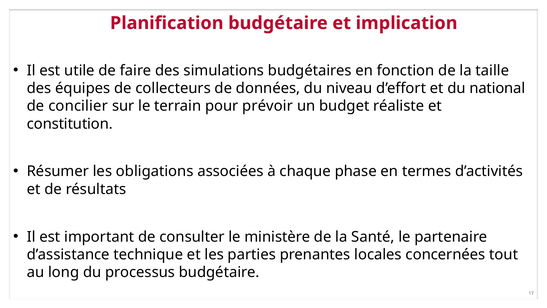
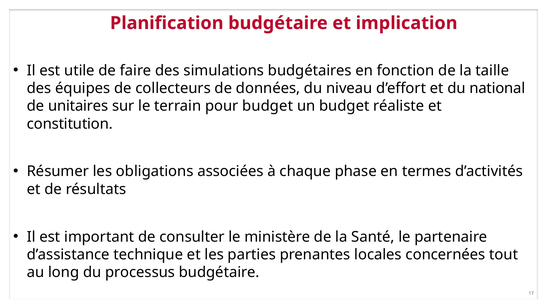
concilier: concilier -> unitaires
pour prévoir: prévoir -> budget
